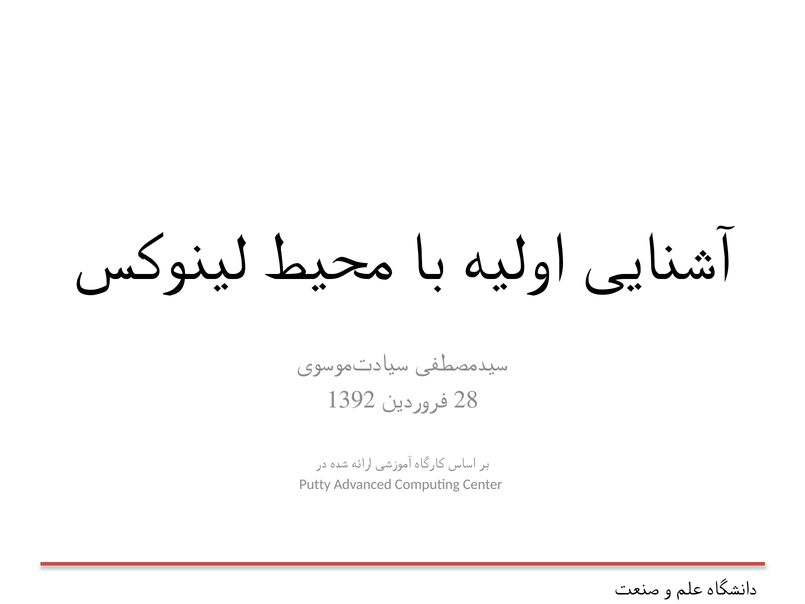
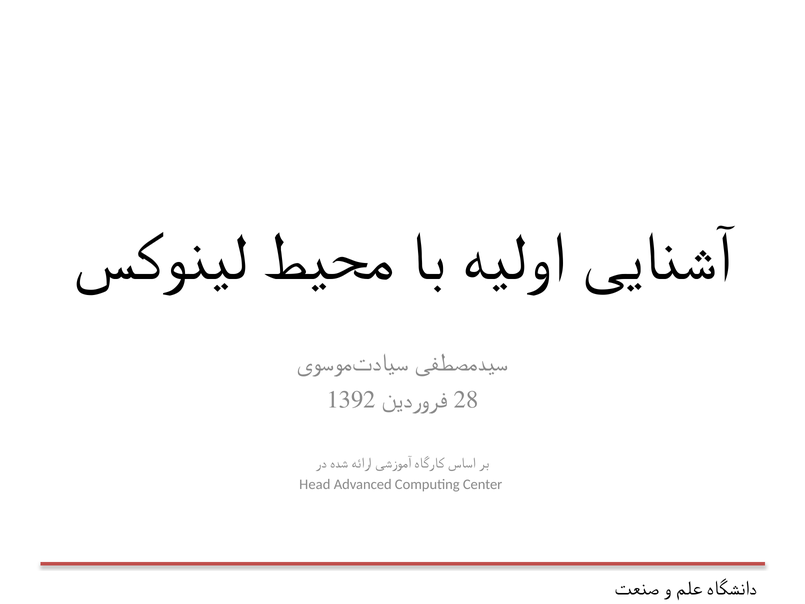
Putty: Putty -> Head
